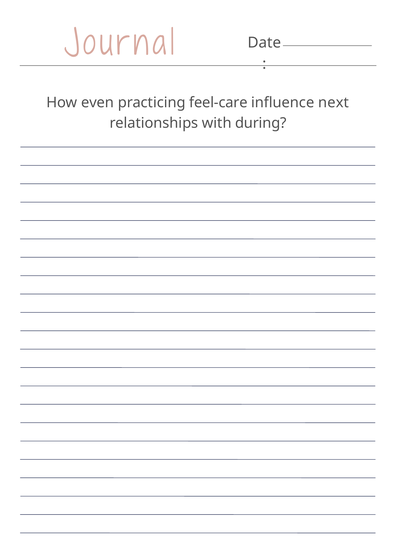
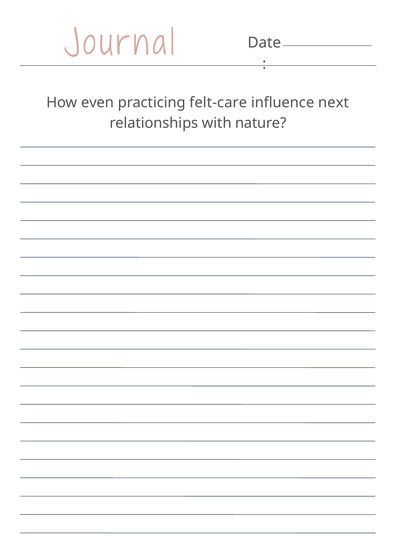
feel-care: feel-care -> felt-care
during: during -> nature
